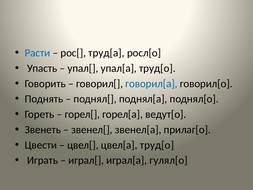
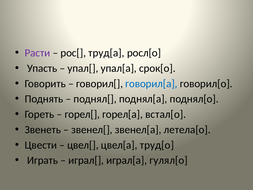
Расти colour: blue -> purple
упал[а труд[о: труд[о -> срок[о
ведут[о: ведут[о -> встал[о
прилаг[о: прилаг[о -> летела[о
